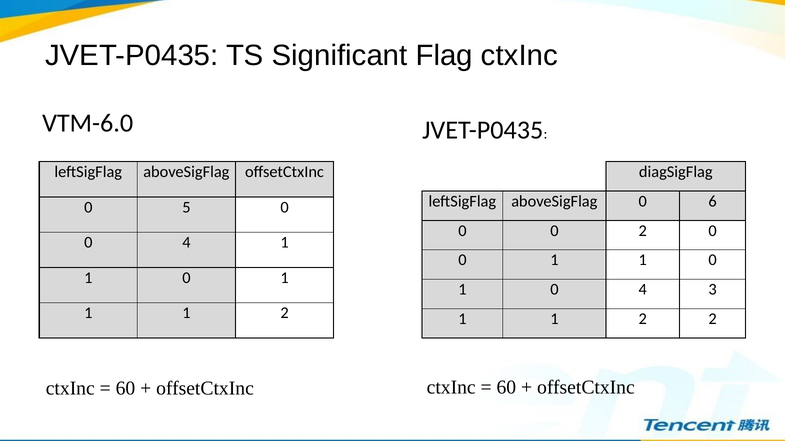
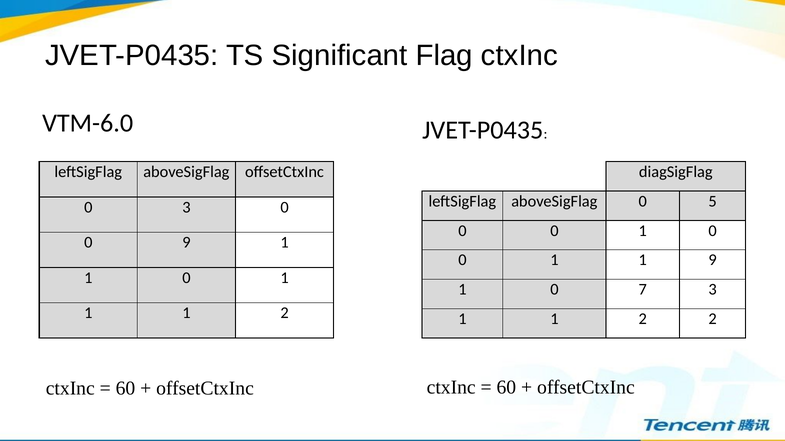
6: 6 -> 5
0 5: 5 -> 3
2 at (643, 231): 2 -> 1
4 at (186, 243): 4 -> 9
0 1 1 0: 0 -> 9
1 0 4: 4 -> 7
